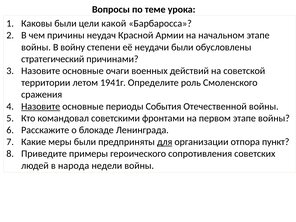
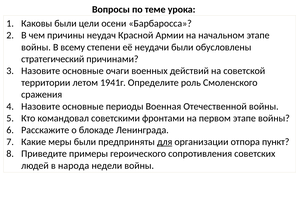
какой: какой -> осени
войну: войну -> всему
Назовите at (41, 106) underline: present -> none
События: События -> Военная
